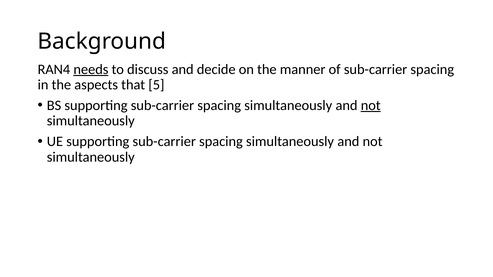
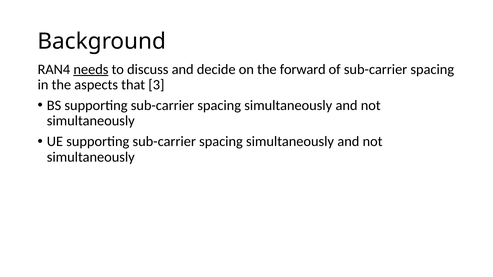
manner: manner -> forward
5: 5 -> 3
not at (371, 106) underline: present -> none
